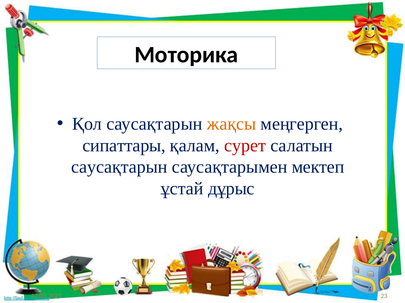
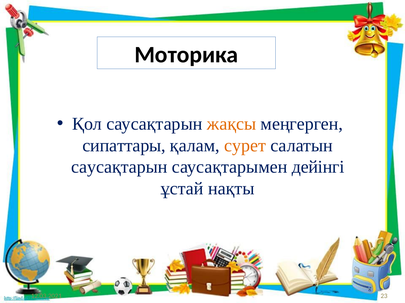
сурет colour: red -> orange
мектеп: мектеп -> дейінгі
дұрыс: дұрыс -> нақты
